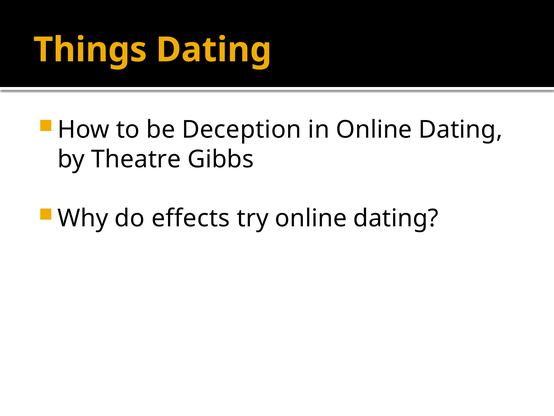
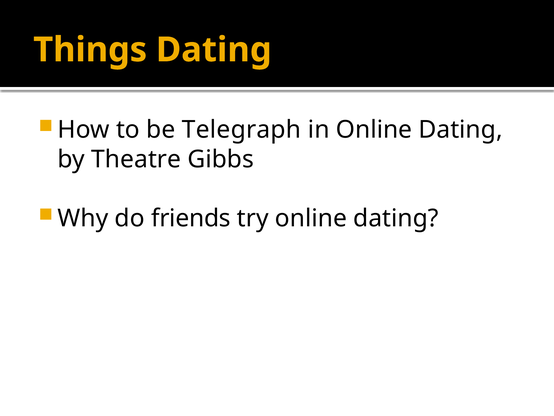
Deception: Deception -> Telegraph
effects: effects -> friends
